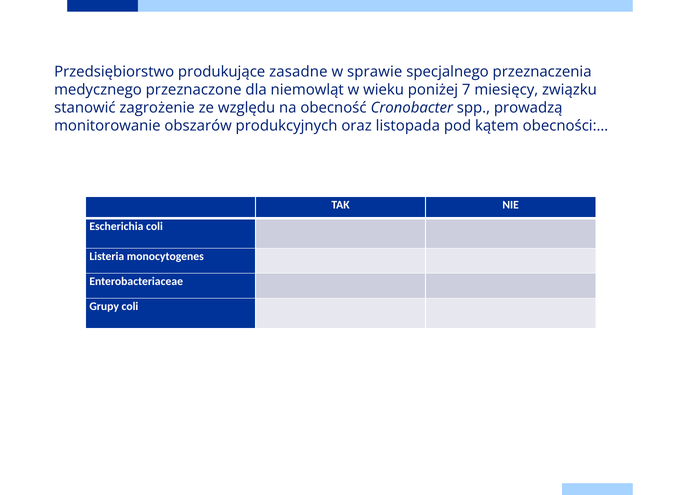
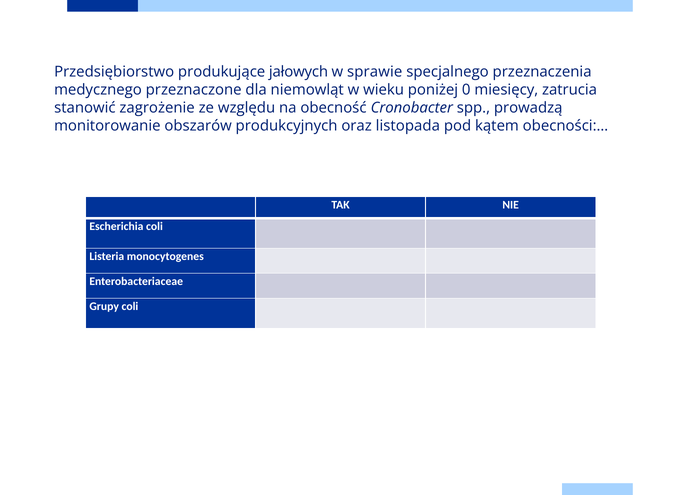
zasadne: zasadne -> jałowych
7: 7 -> 0
związku: związku -> zatrucia
